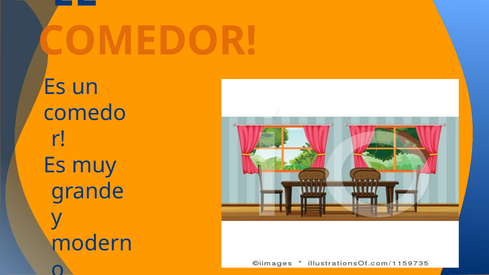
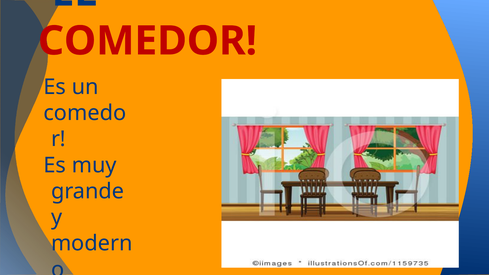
COMEDOR colour: orange -> red
